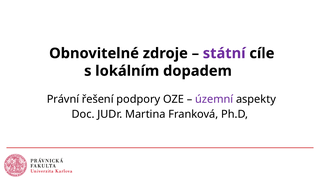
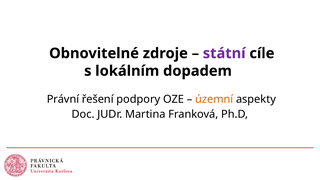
územní colour: purple -> orange
